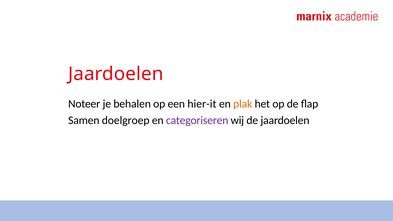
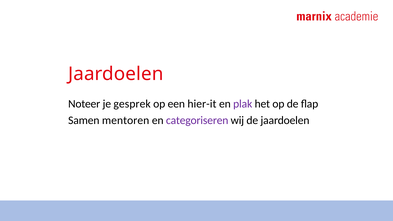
behalen: behalen -> gesprek
plak colour: orange -> purple
doelgroep: doelgroep -> mentoren
